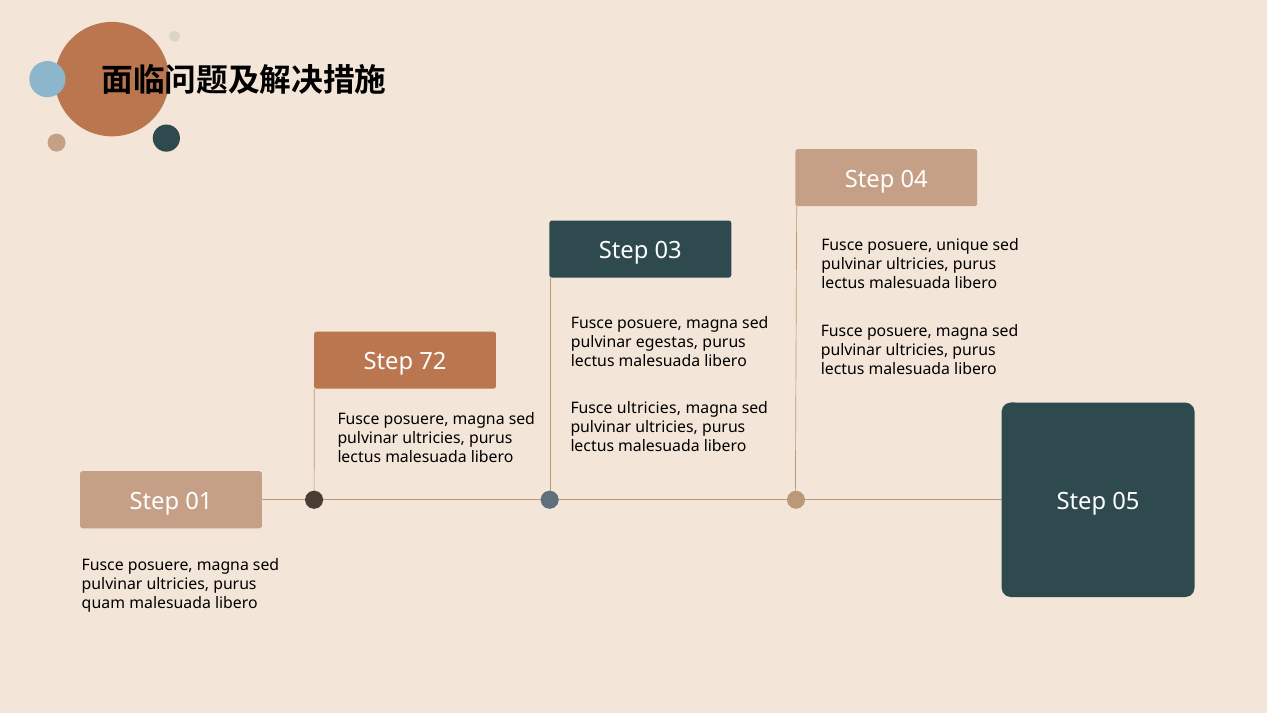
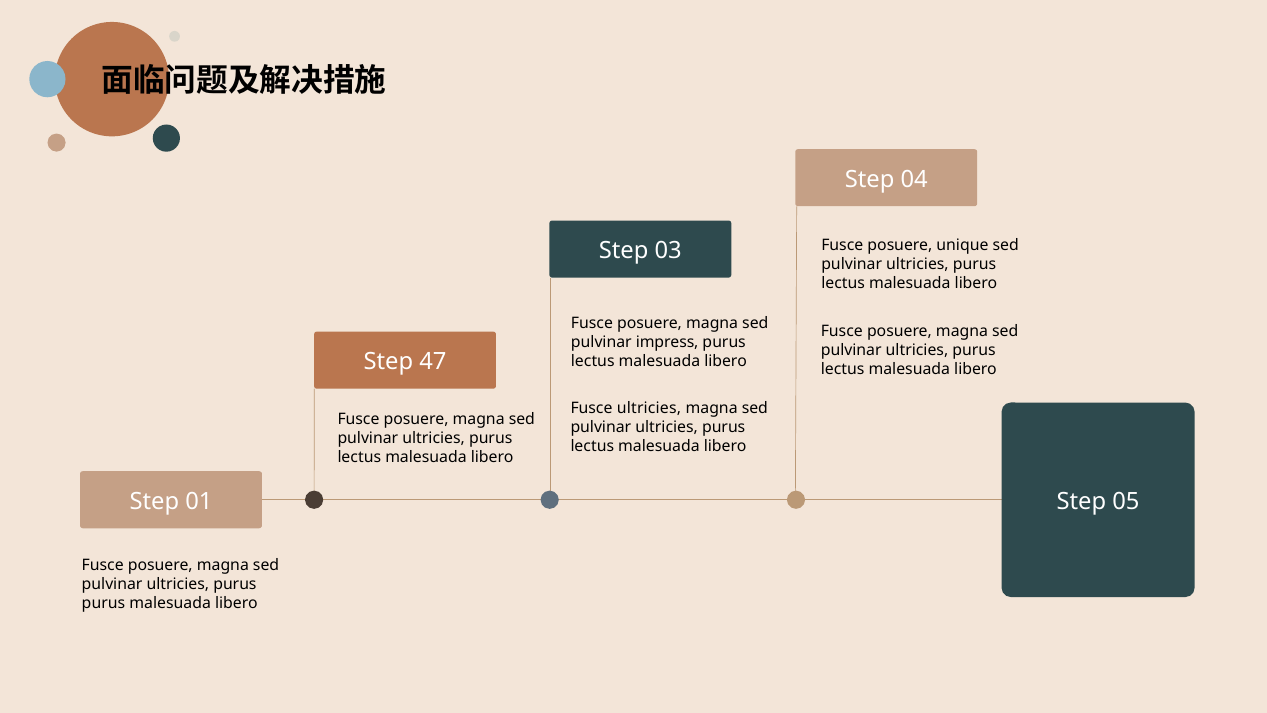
egestas: egestas -> impress
72: 72 -> 47
quam at (103, 603): quam -> purus
